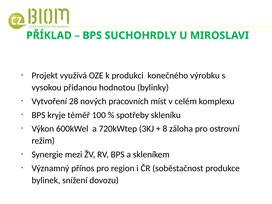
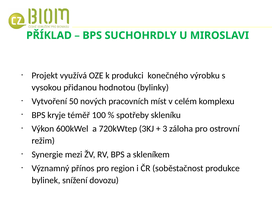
28: 28 -> 50
8: 8 -> 3
